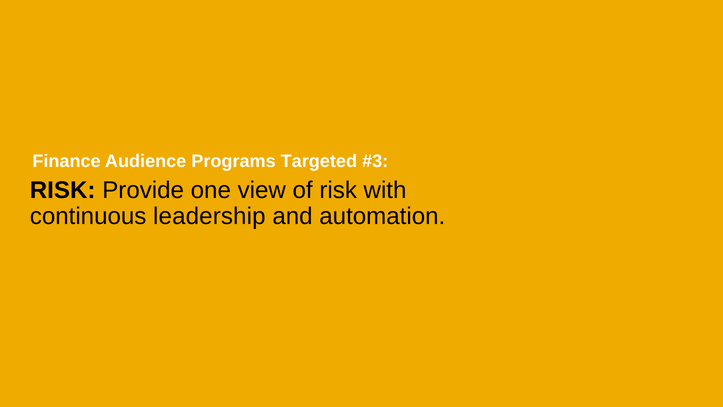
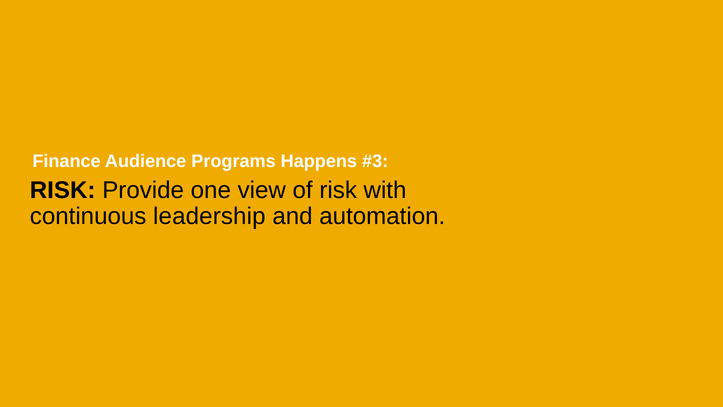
Targeted: Targeted -> Happens
